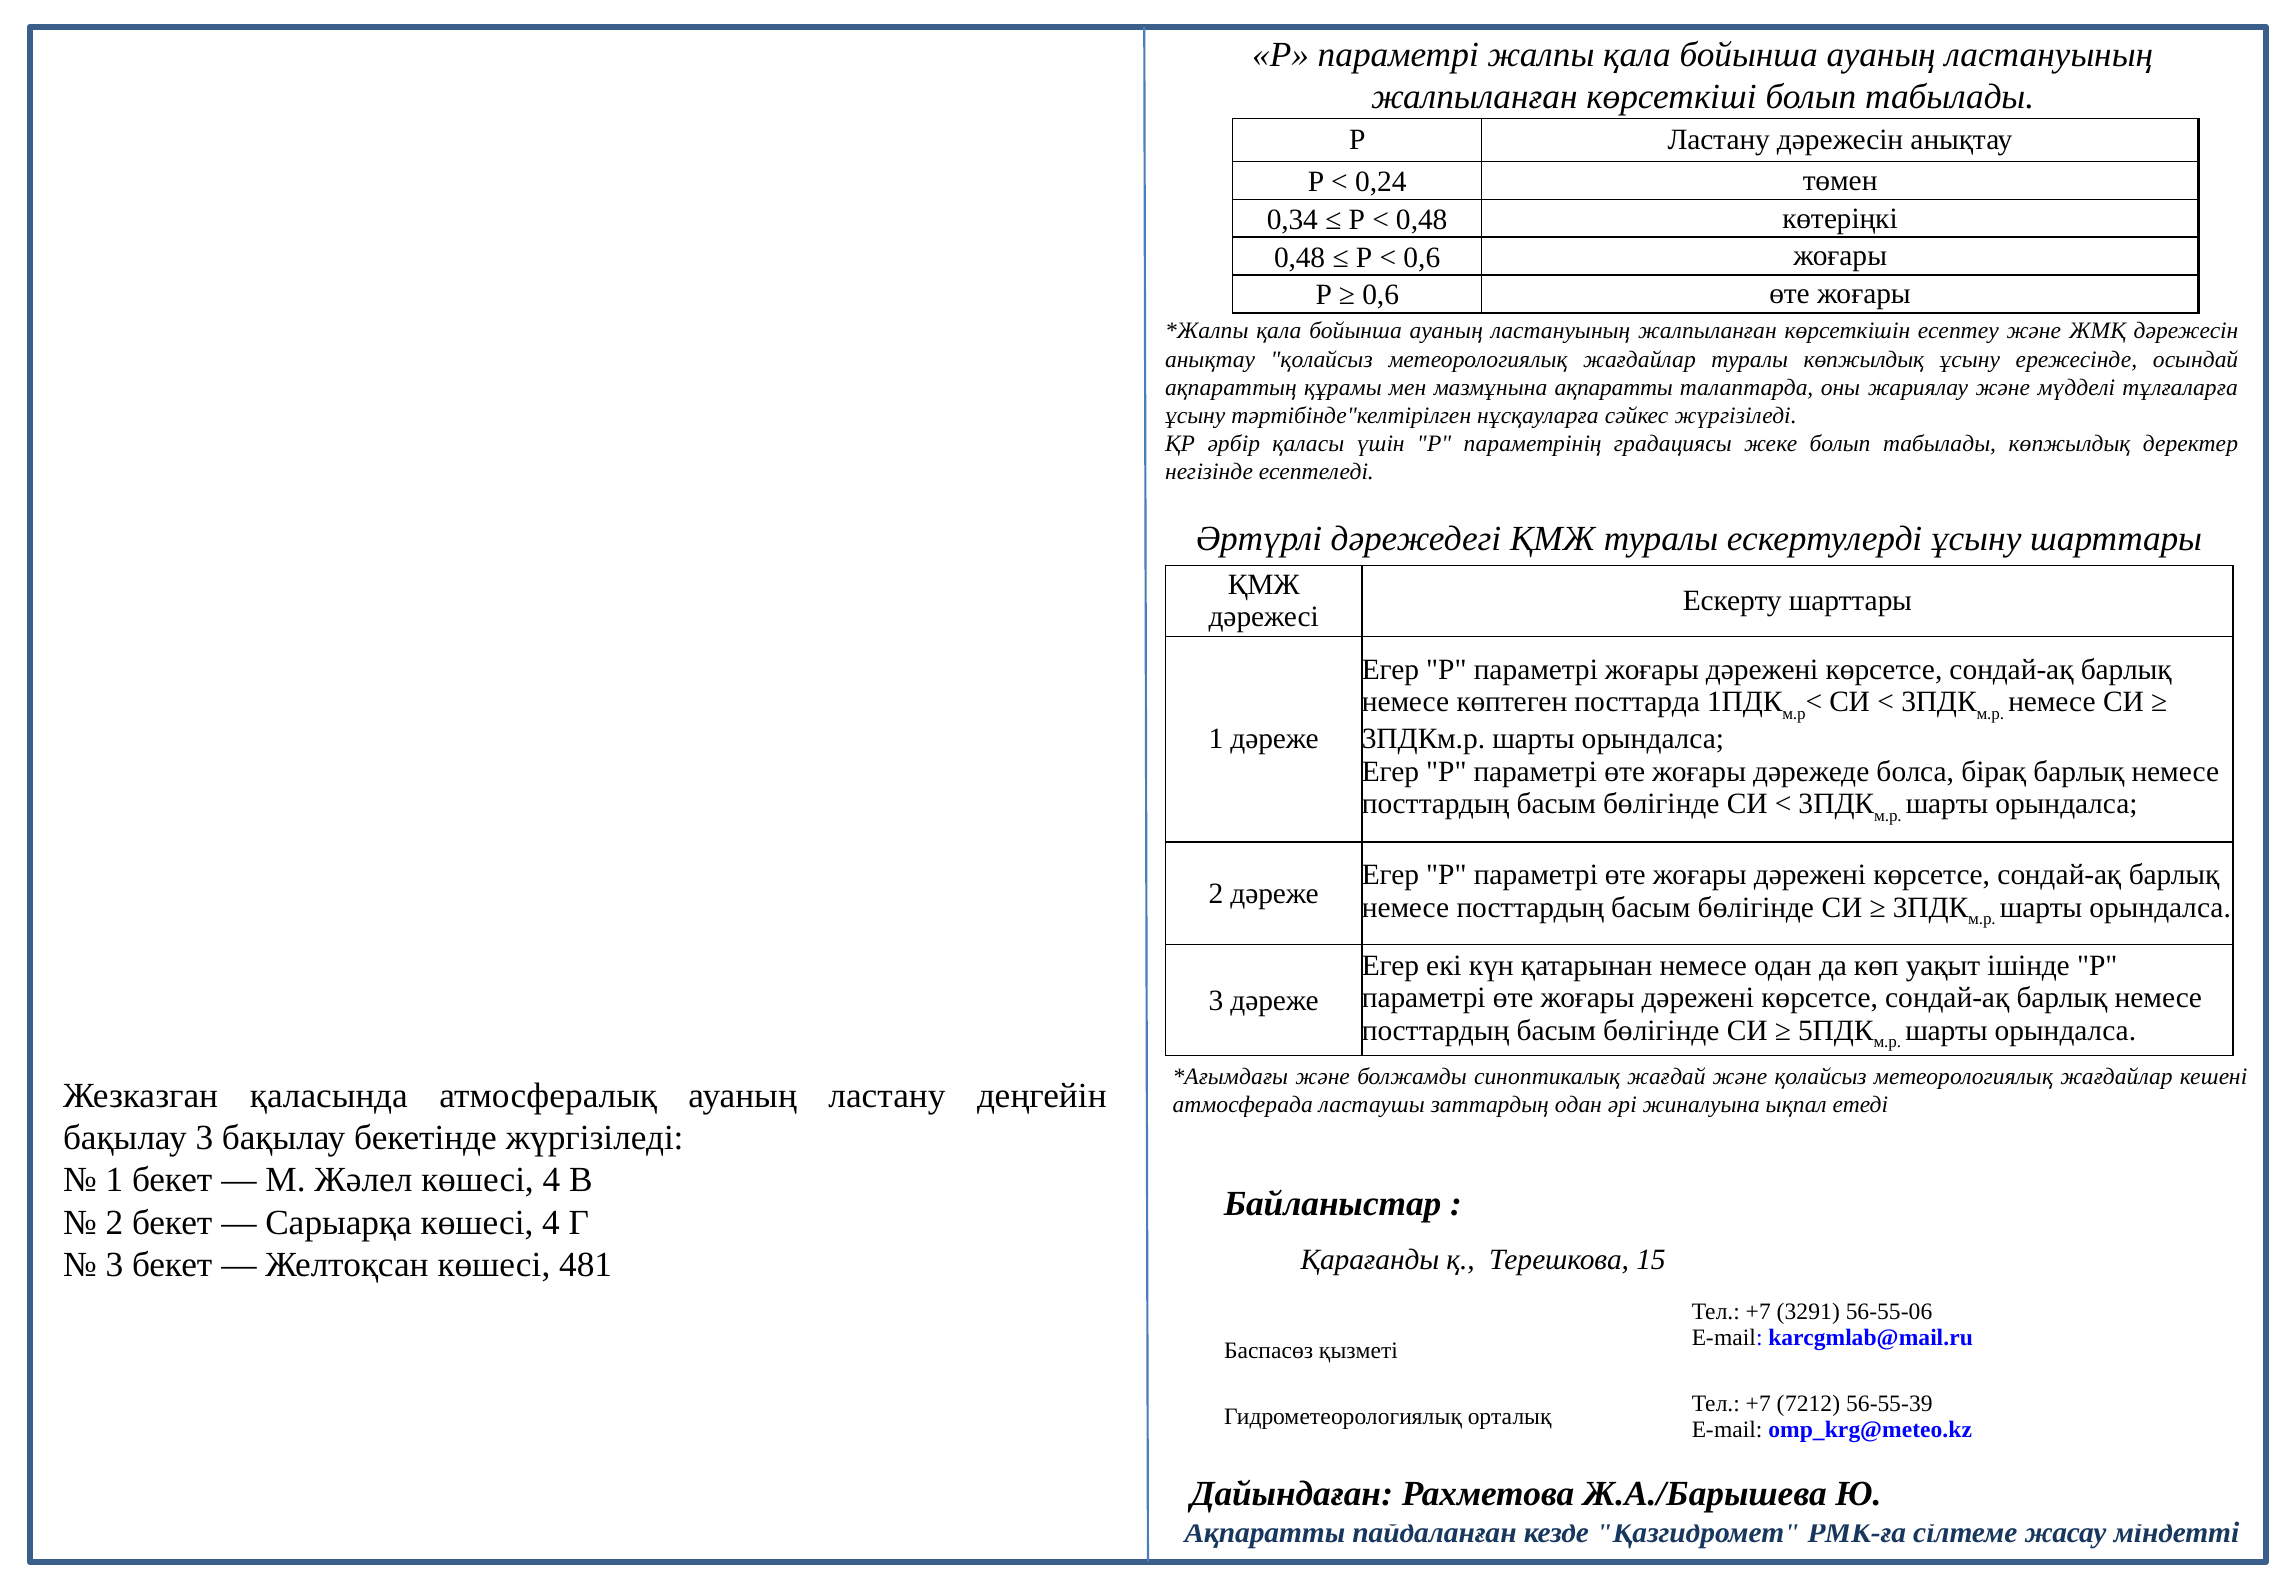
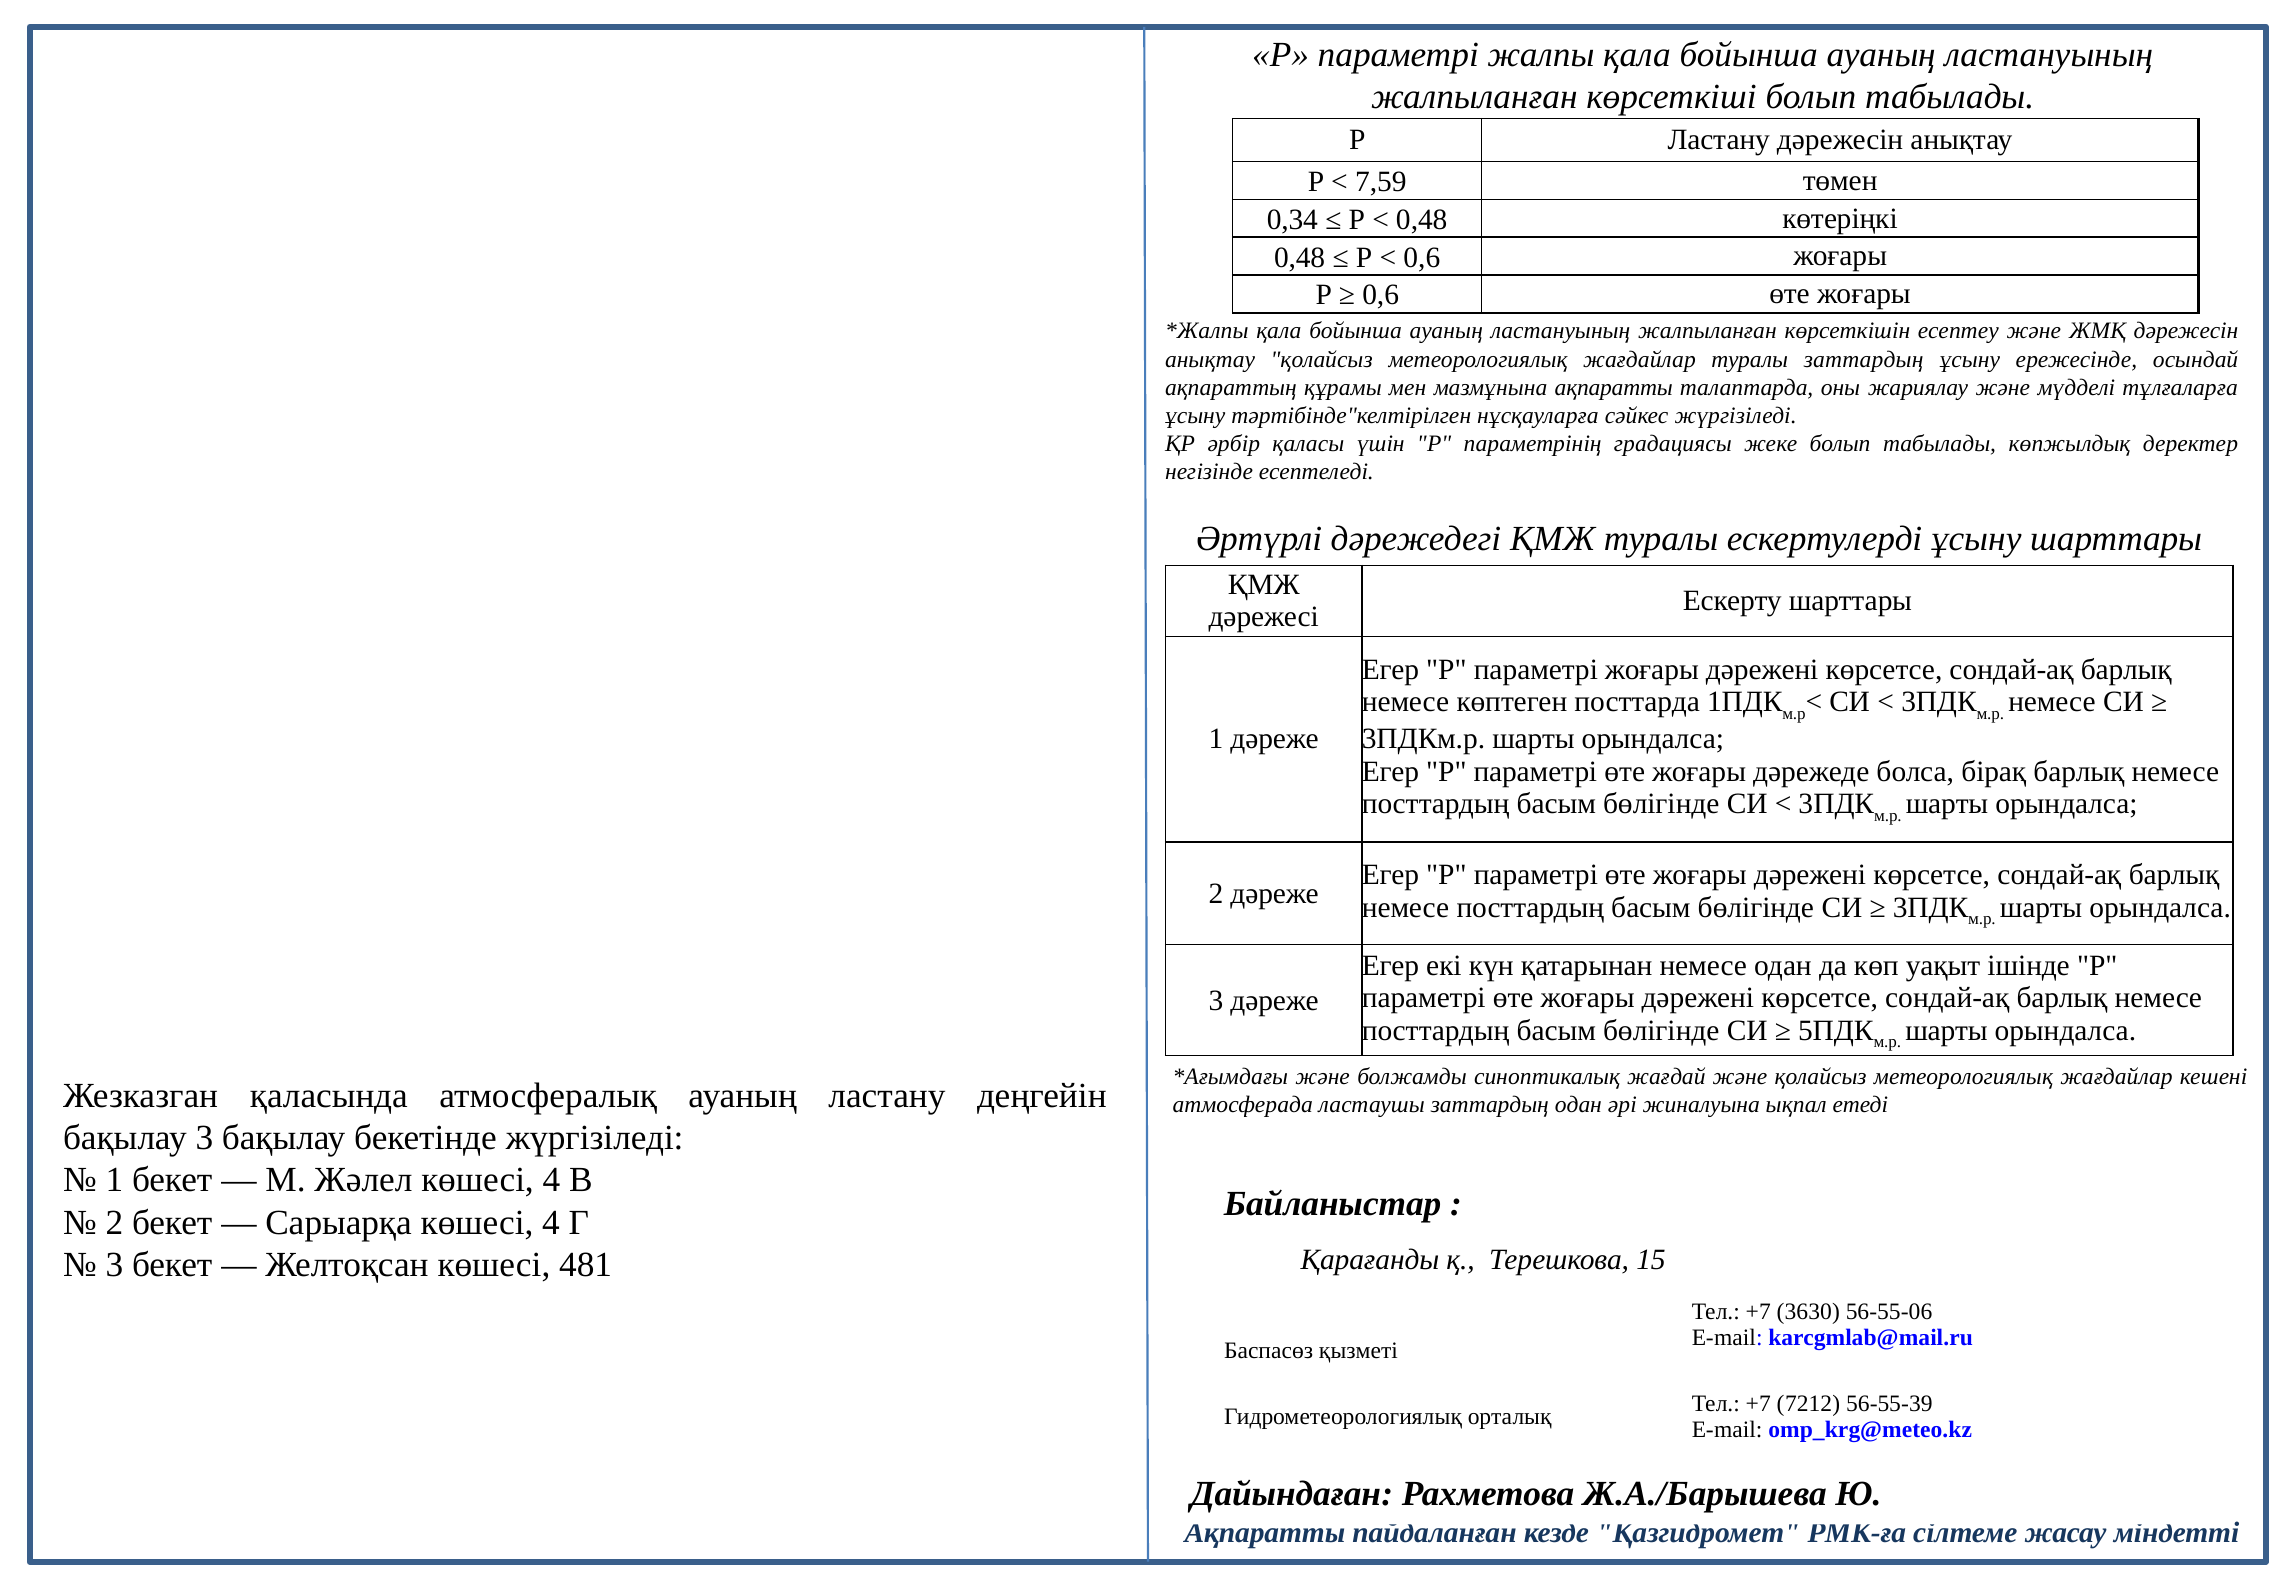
0,24: 0,24 -> 7,59
туралы көпжылдық: көпжылдық -> заттардың
3291: 3291 -> 3630
